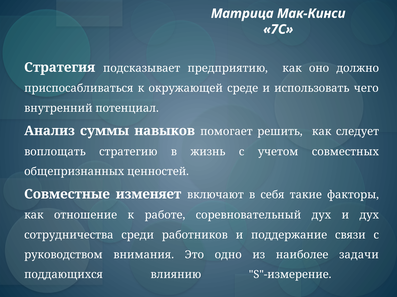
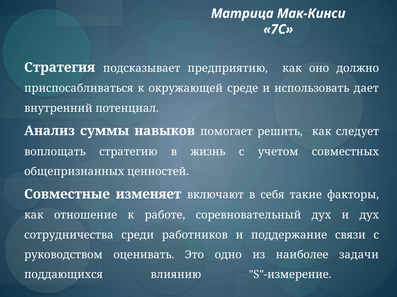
чего: чего -> дает
внимания: внимания -> оценивать
